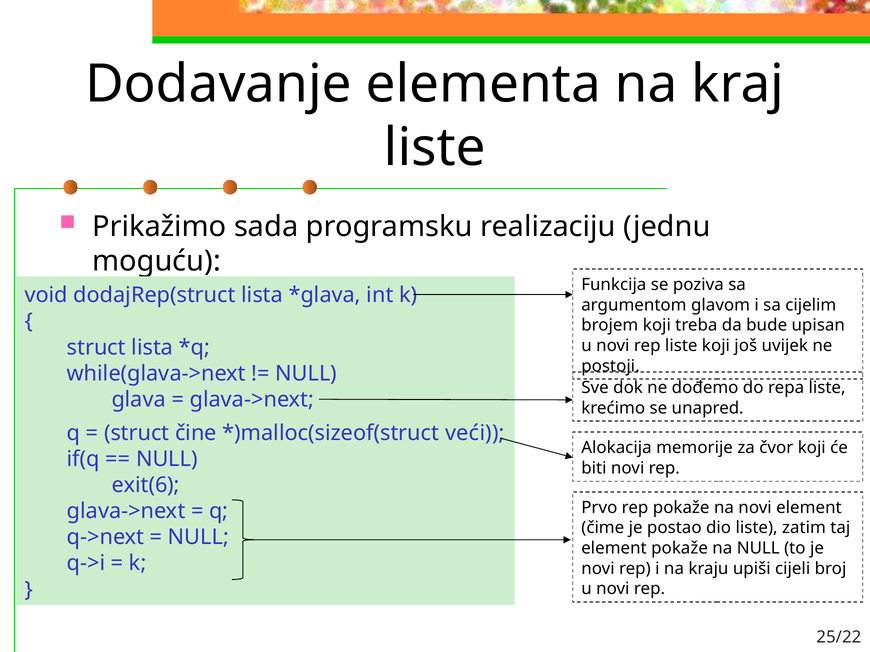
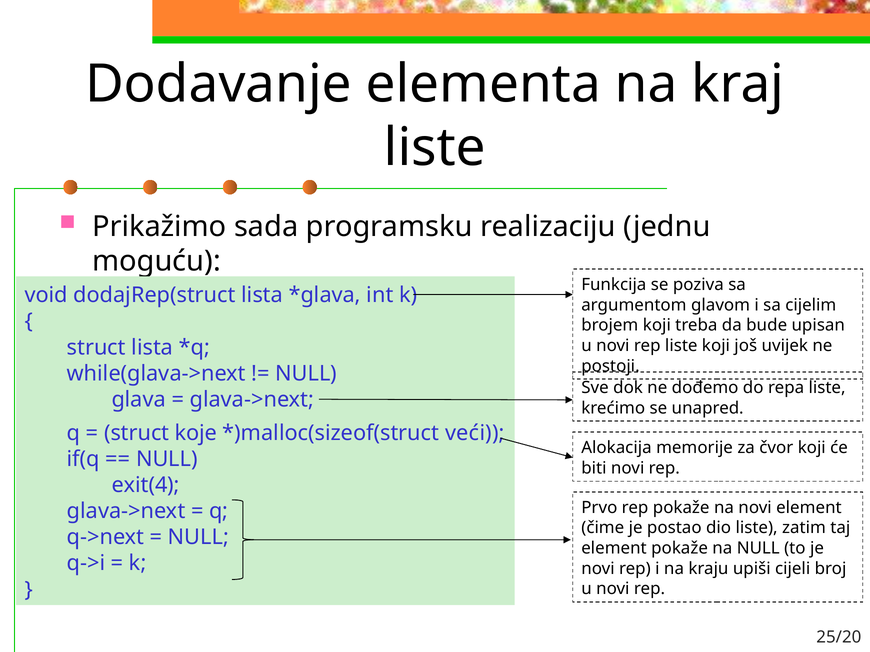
čine: čine -> koje
exit(6: exit(6 -> exit(4
25/22: 25/22 -> 25/20
